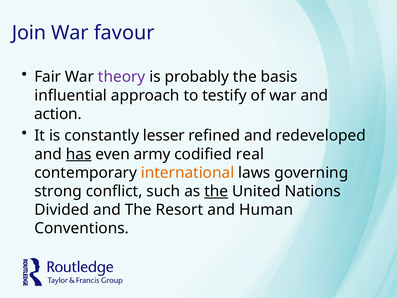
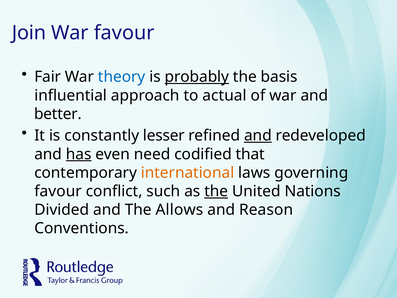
theory colour: purple -> blue
probably underline: none -> present
testify: testify -> actual
action: action -> better
and at (258, 135) underline: none -> present
army: army -> need
real: real -> that
strong at (58, 191): strong -> favour
Resort: Resort -> Allows
Human: Human -> Reason
